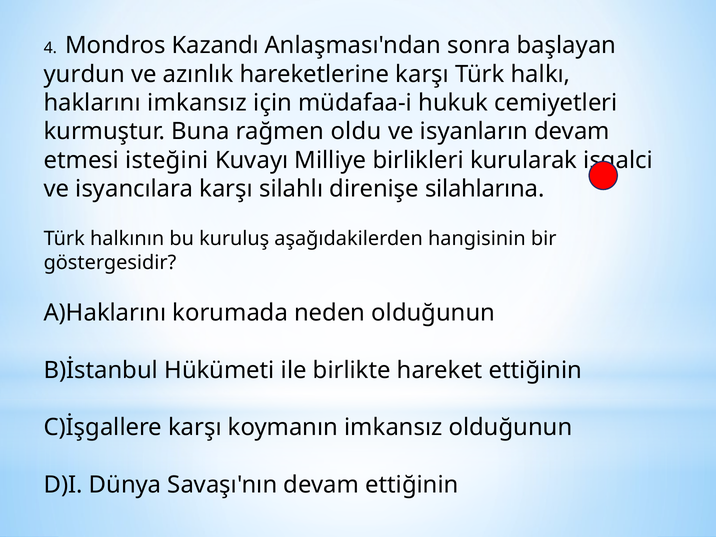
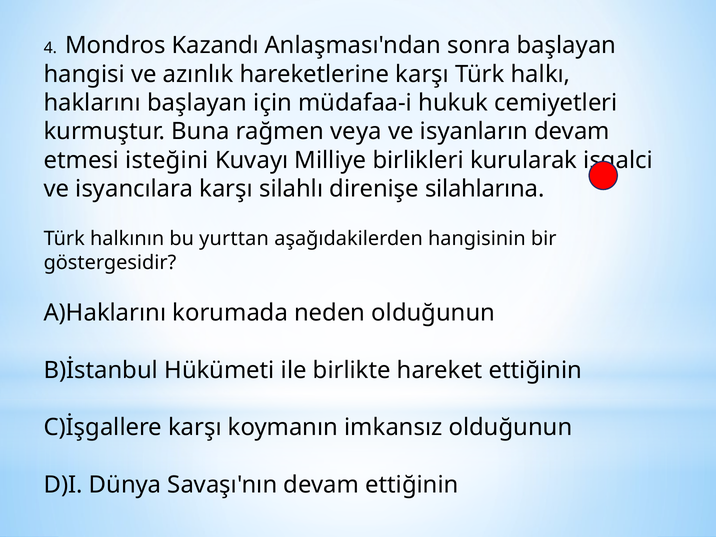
yurdun: yurdun -> hangisi
haklarını imkansız: imkansız -> başlayan
oldu: oldu -> veya
kuruluş: kuruluş -> yurttan
